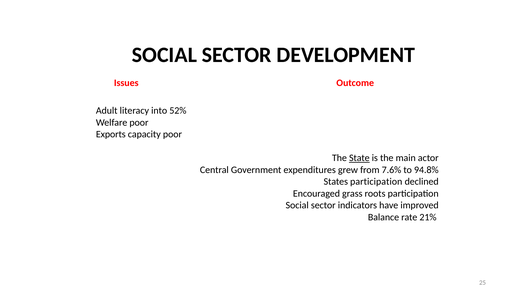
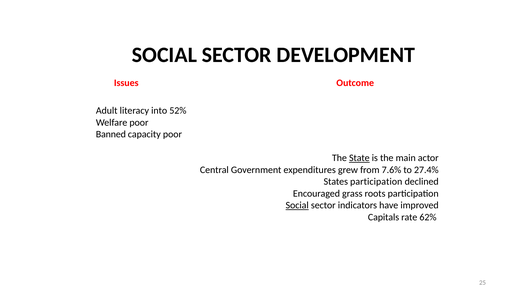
Exports: Exports -> Banned
94.8%: 94.8% -> 27.4%
Social at (297, 205) underline: none -> present
Balance: Balance -> Capitals
21%: 21% -> 62%
